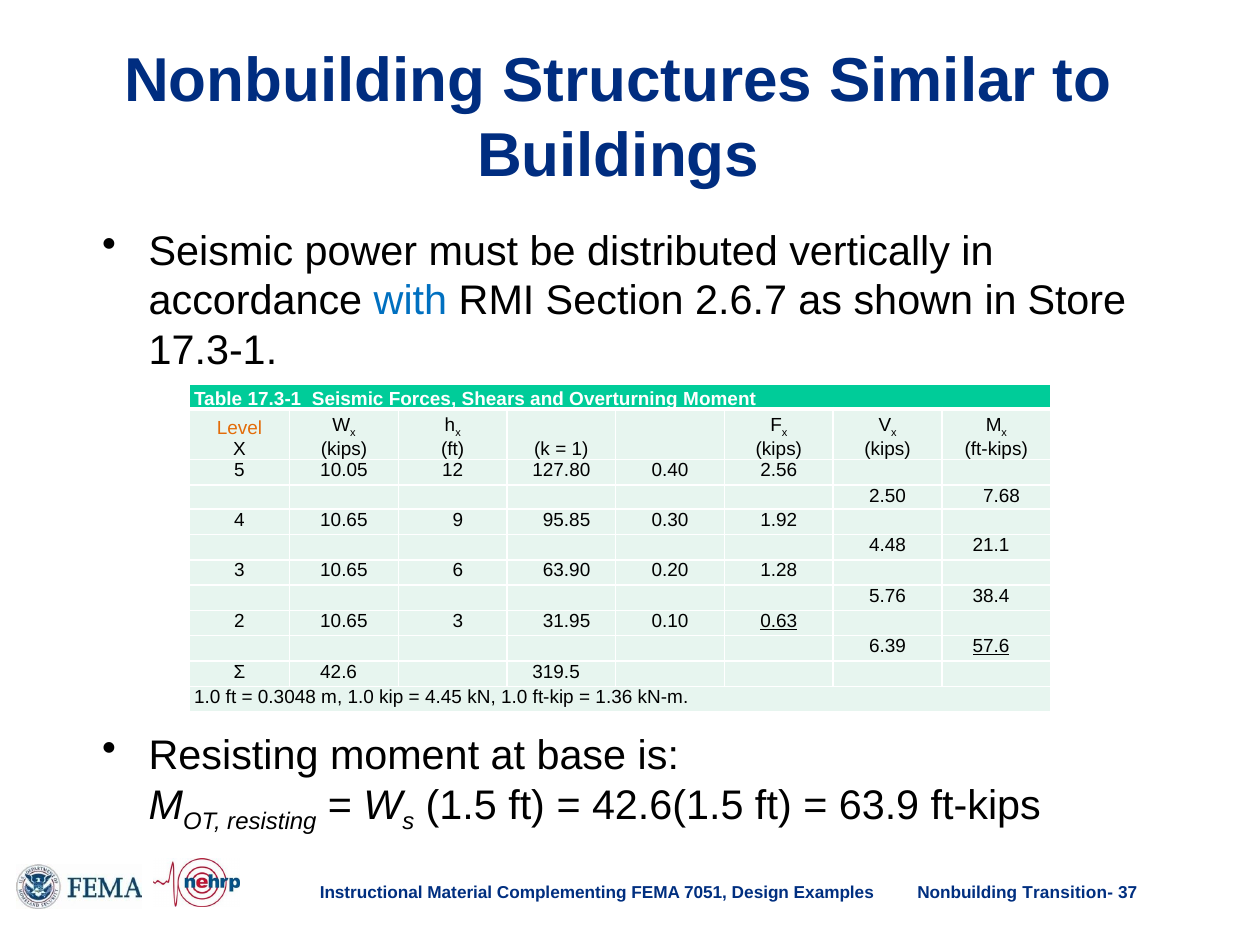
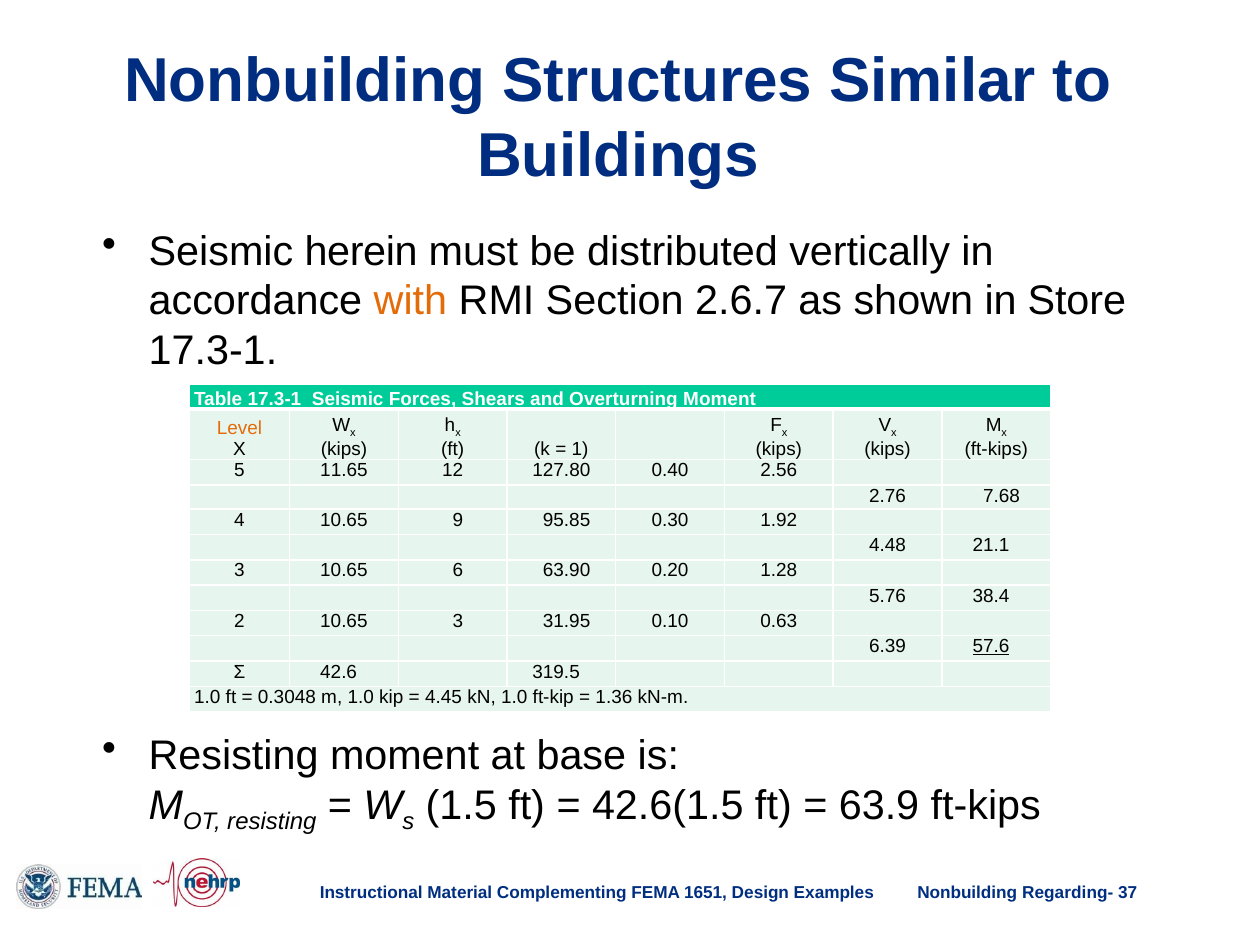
power: power -> herein
with colour: blue -> orange
10.05: 10.05 -> 11.65
2.50: 2.50 -> 2.76
0.63 underline: present -> none
7051: 7051 -> 1651
Transition-: Transition- -> Regarding-
